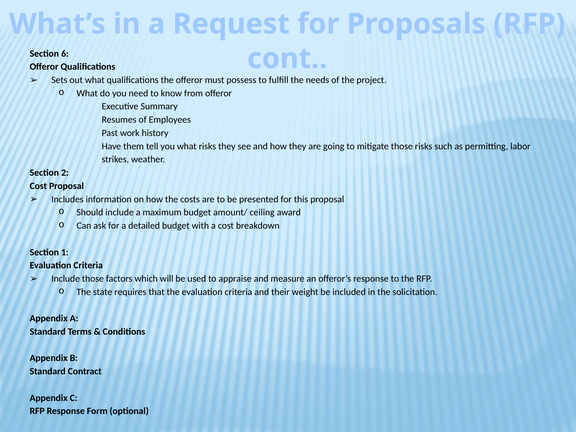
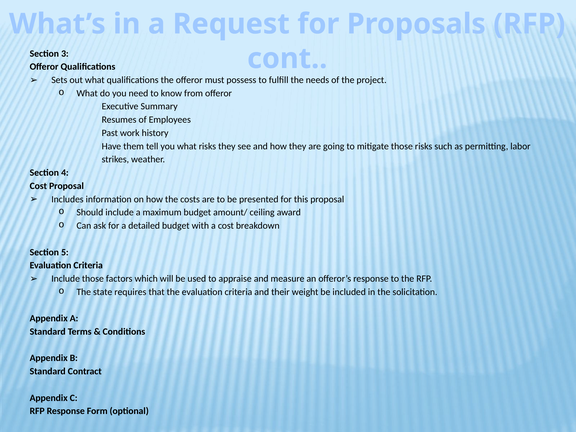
6: 6 -> 3
2: 2 -> 4
1: 1 -> 5
